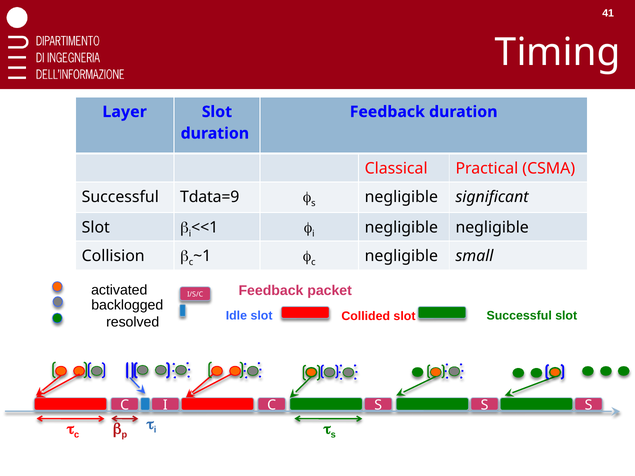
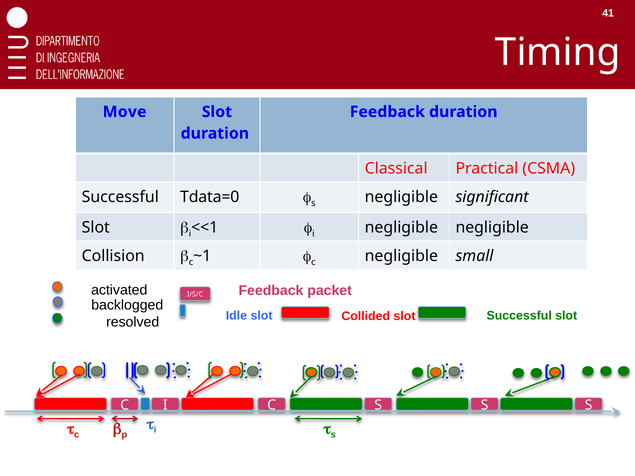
Layer: Layer -> Move
Tdata=9: Tdata=9 -> Tdata=0
